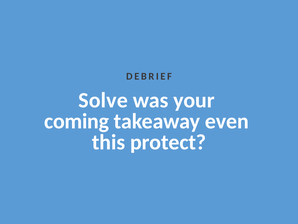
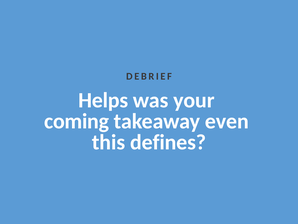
Solve: Solve -> Helps
protect: protect -> defines
